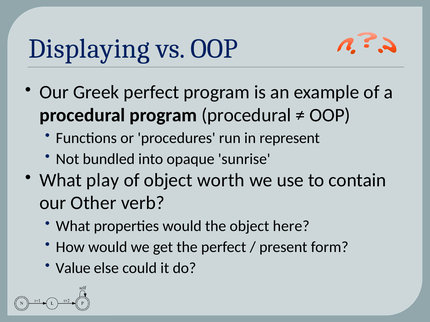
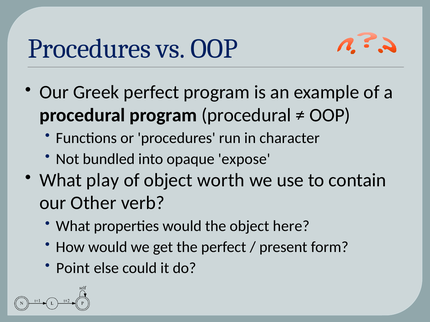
Displaying at (89, 49): Displaying -> Procedures
represent: represent -> character
sunrise: sunrise -> expose
Value: Value -> Point
